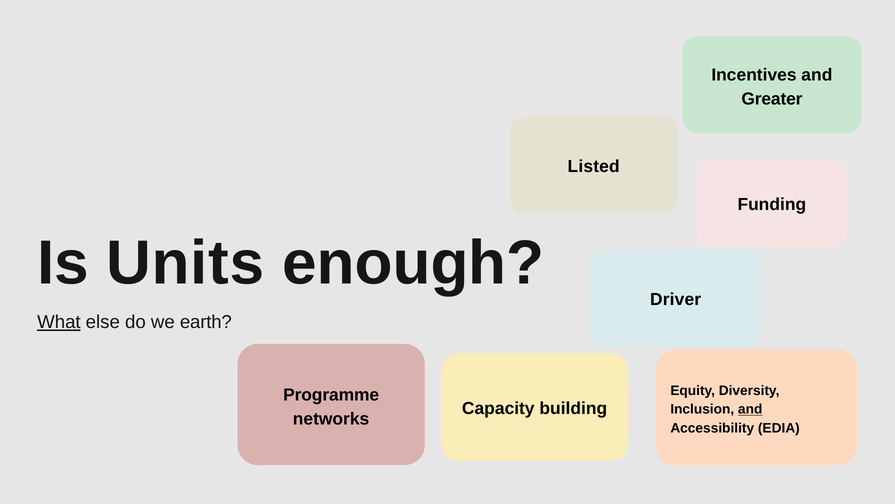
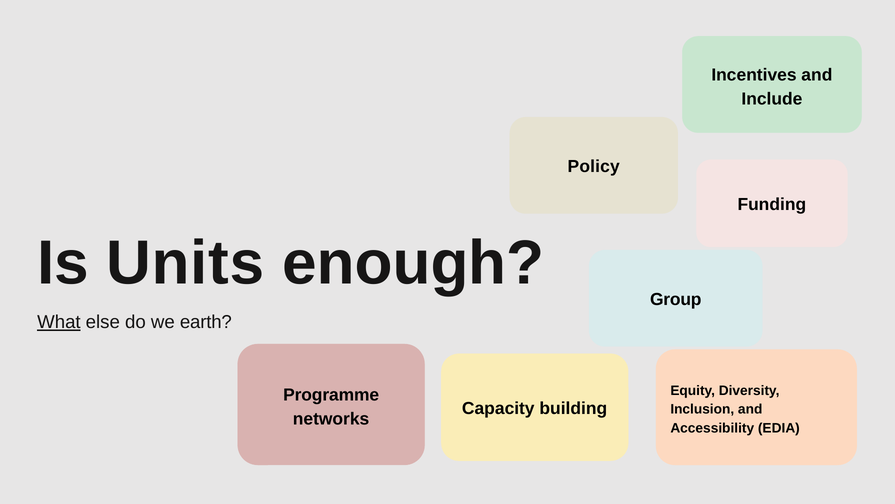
Greater: Greater -> Include
Listed: Listed -> Policy
Driver: Driver -> Group
and at (750, 409) underline: present -> none
